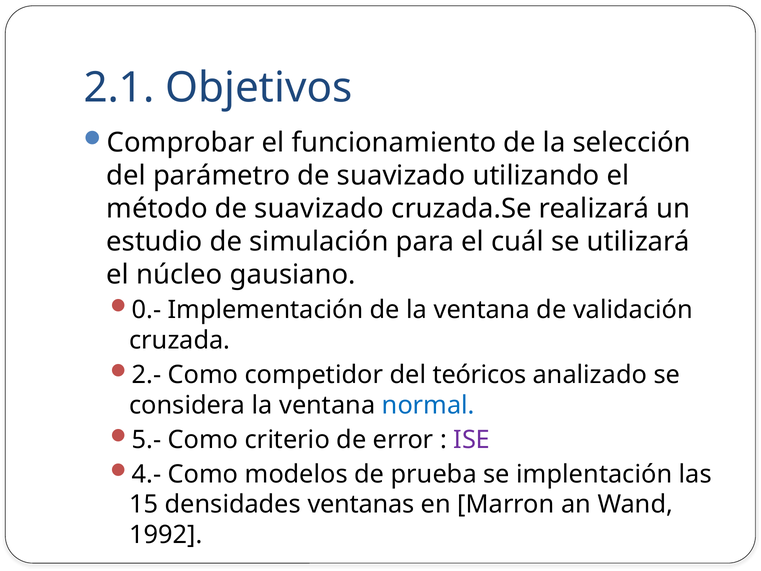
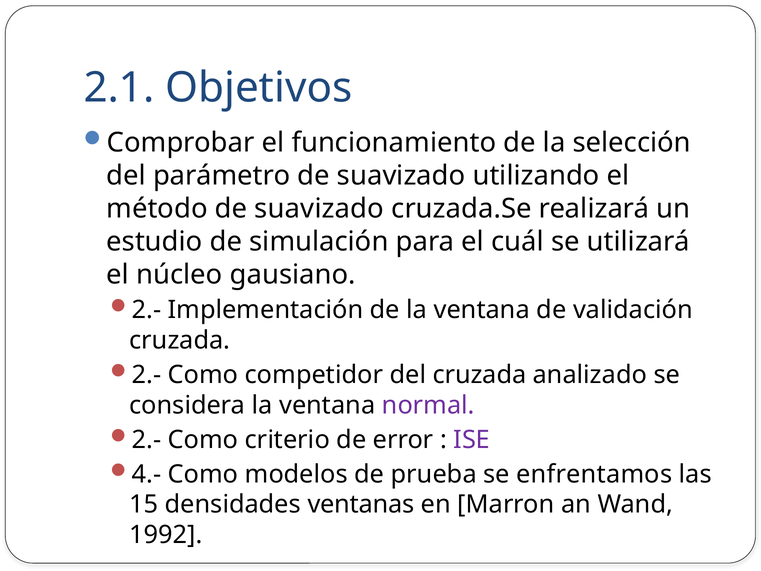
0.- at (146, 310): 0.- -> 2.-
del teóricos: teóricos -> cruzada
normal colour: blue -> purple
5.- at (146, 440): 5.- -> 2.-
implentación: implentación -> enfrentamos
